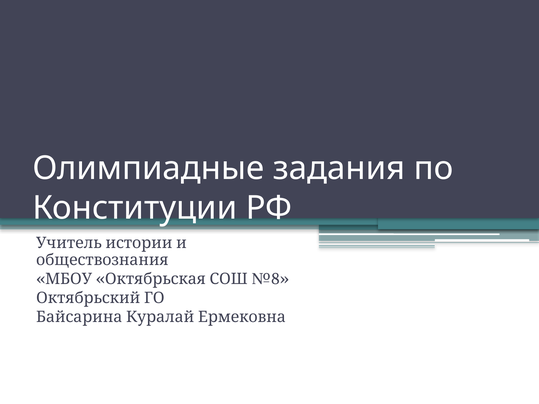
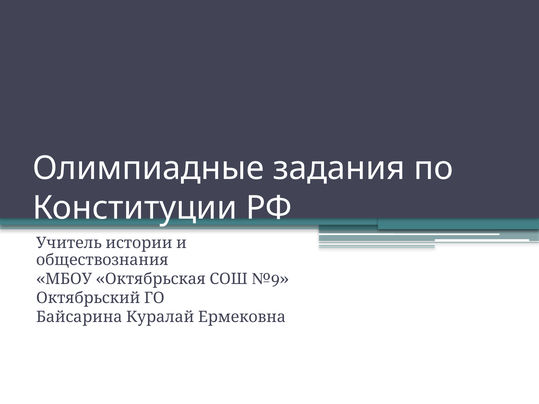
№8: №8 -> №9
